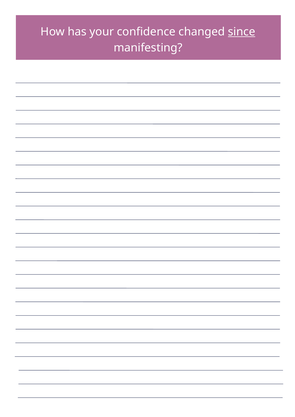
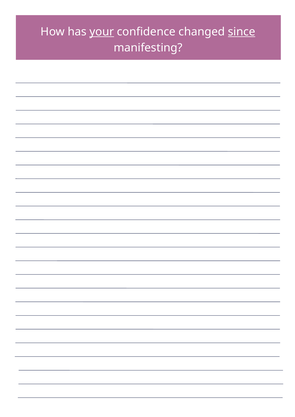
your underline: none -> present
